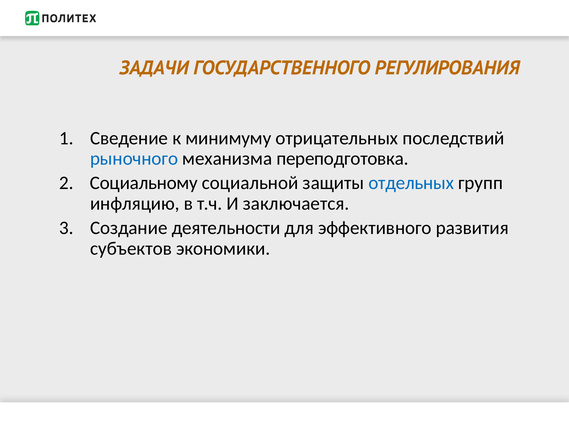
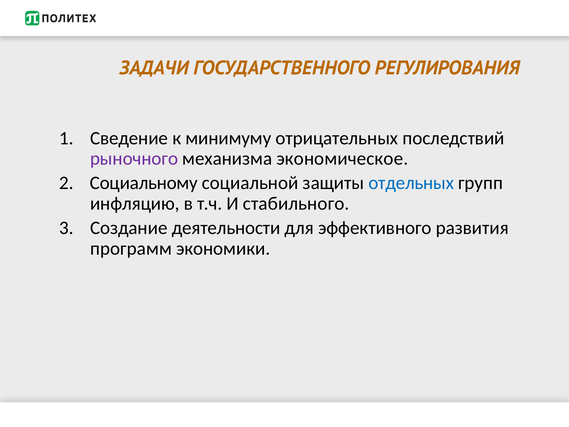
рыночного colour: blue -> purple
переподготовка: переподготовка -> экономическое
заключается: заключается -> стабильного
субъектов: субъектов -> программ
